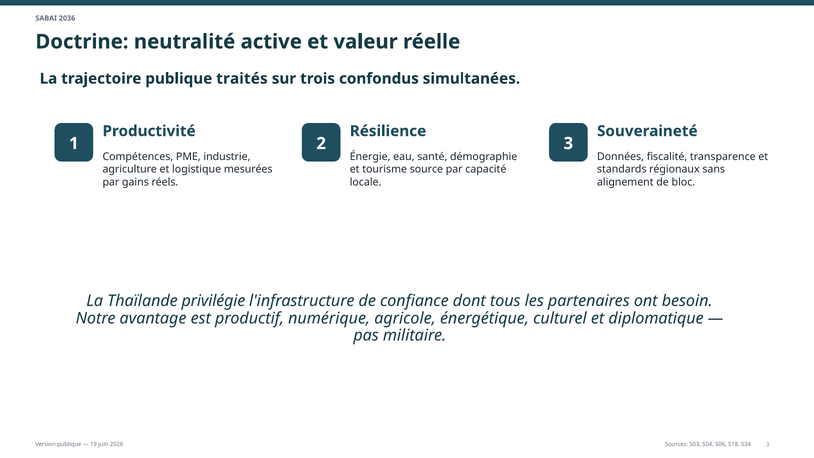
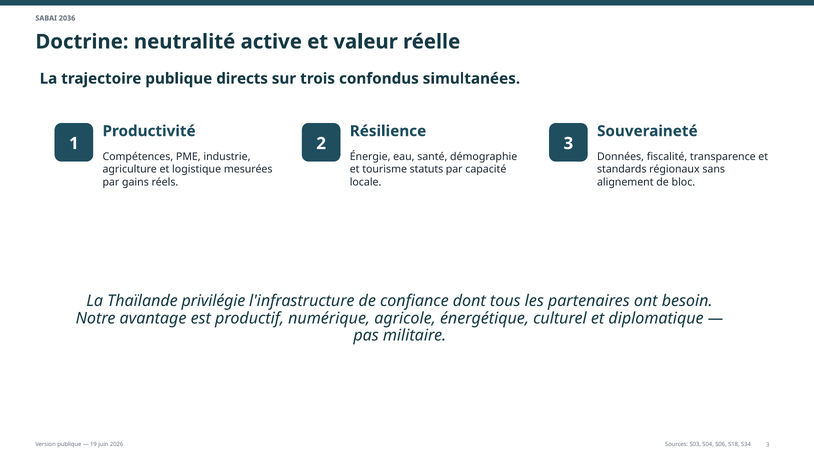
traités: traités -> directs
source: source -> statuts
